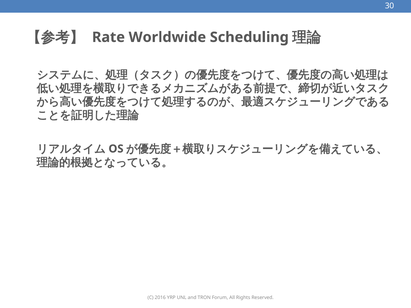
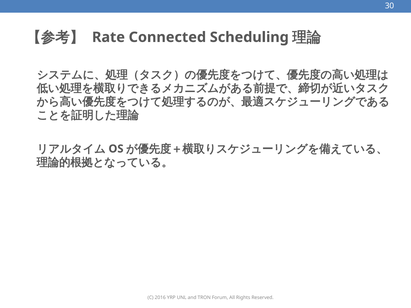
Worldwide: Worldwide -> Connected
